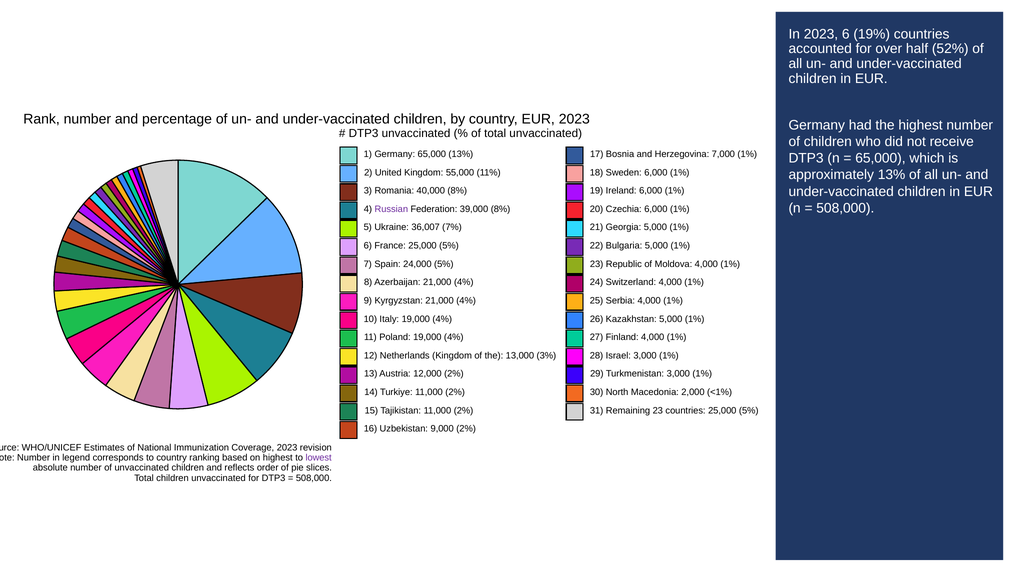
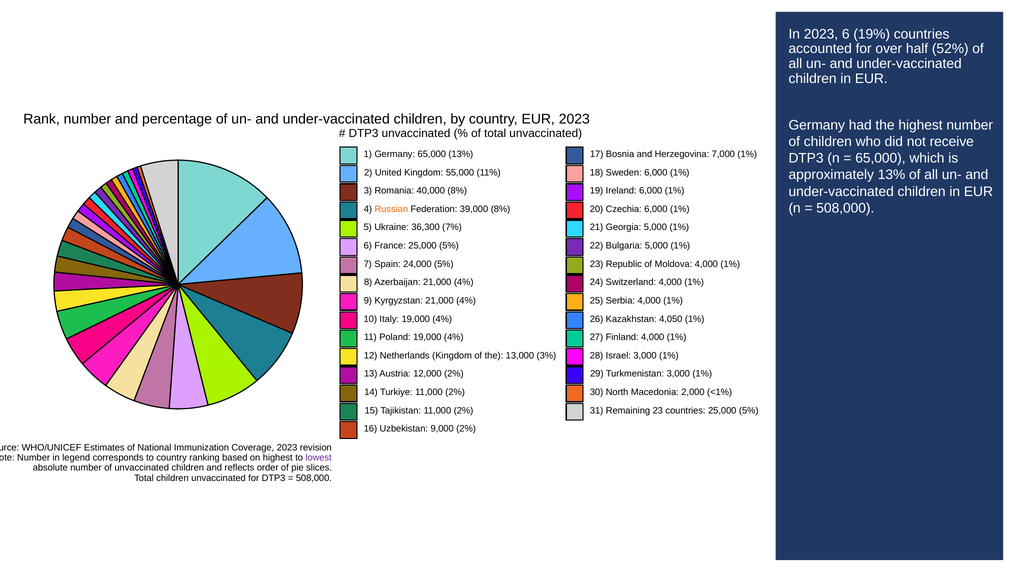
Russian colour: purple -> orange
36,007: 36,007 -> 36,300
Kazakhstan 5,000: 5,000 -> 4,050
